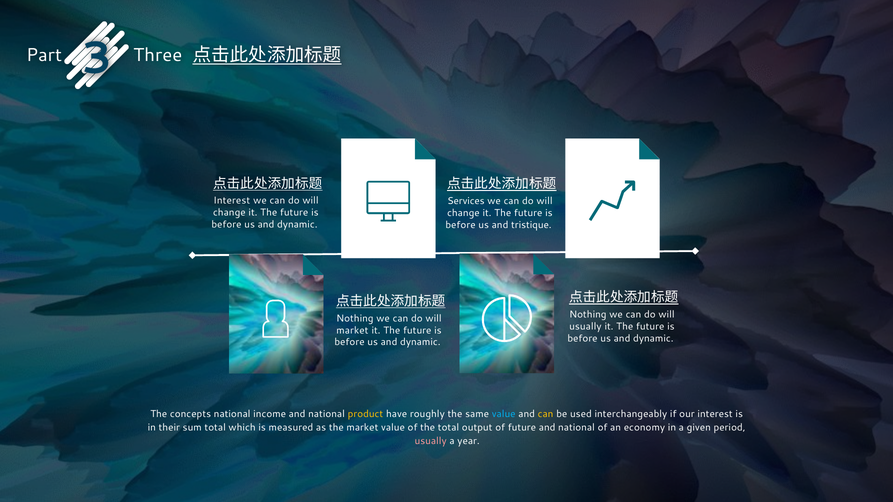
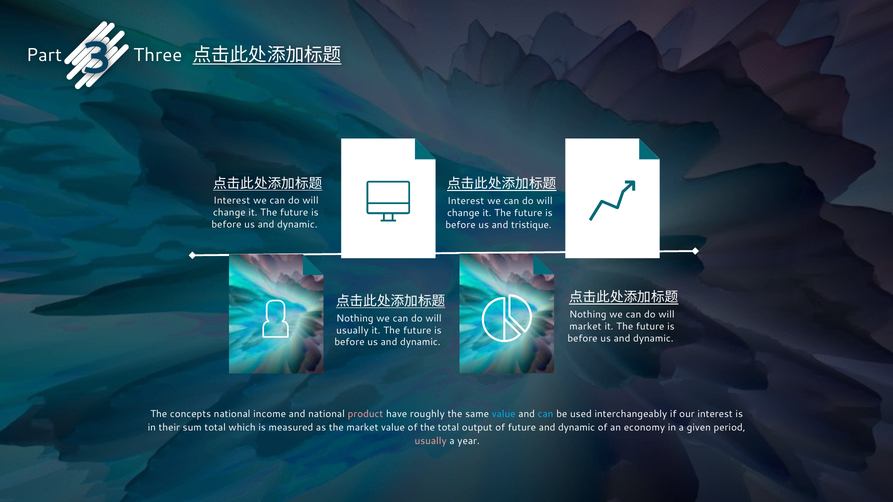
Services at (466, 201): Services -> Interest
usually at (585, 327): usually -> market
market at (352, 330): market -> usually
product colour: yellow -> pink
can at (546, 414) colour: yellow -> light blue
national at (576, 428): national -> dynamic
